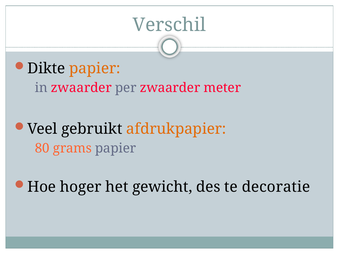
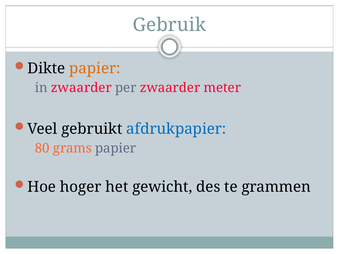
Verschil: Verschil -> Gebruik
afdrukpapier colour: orange -> blue
decoratie: decoratie -> grammen
